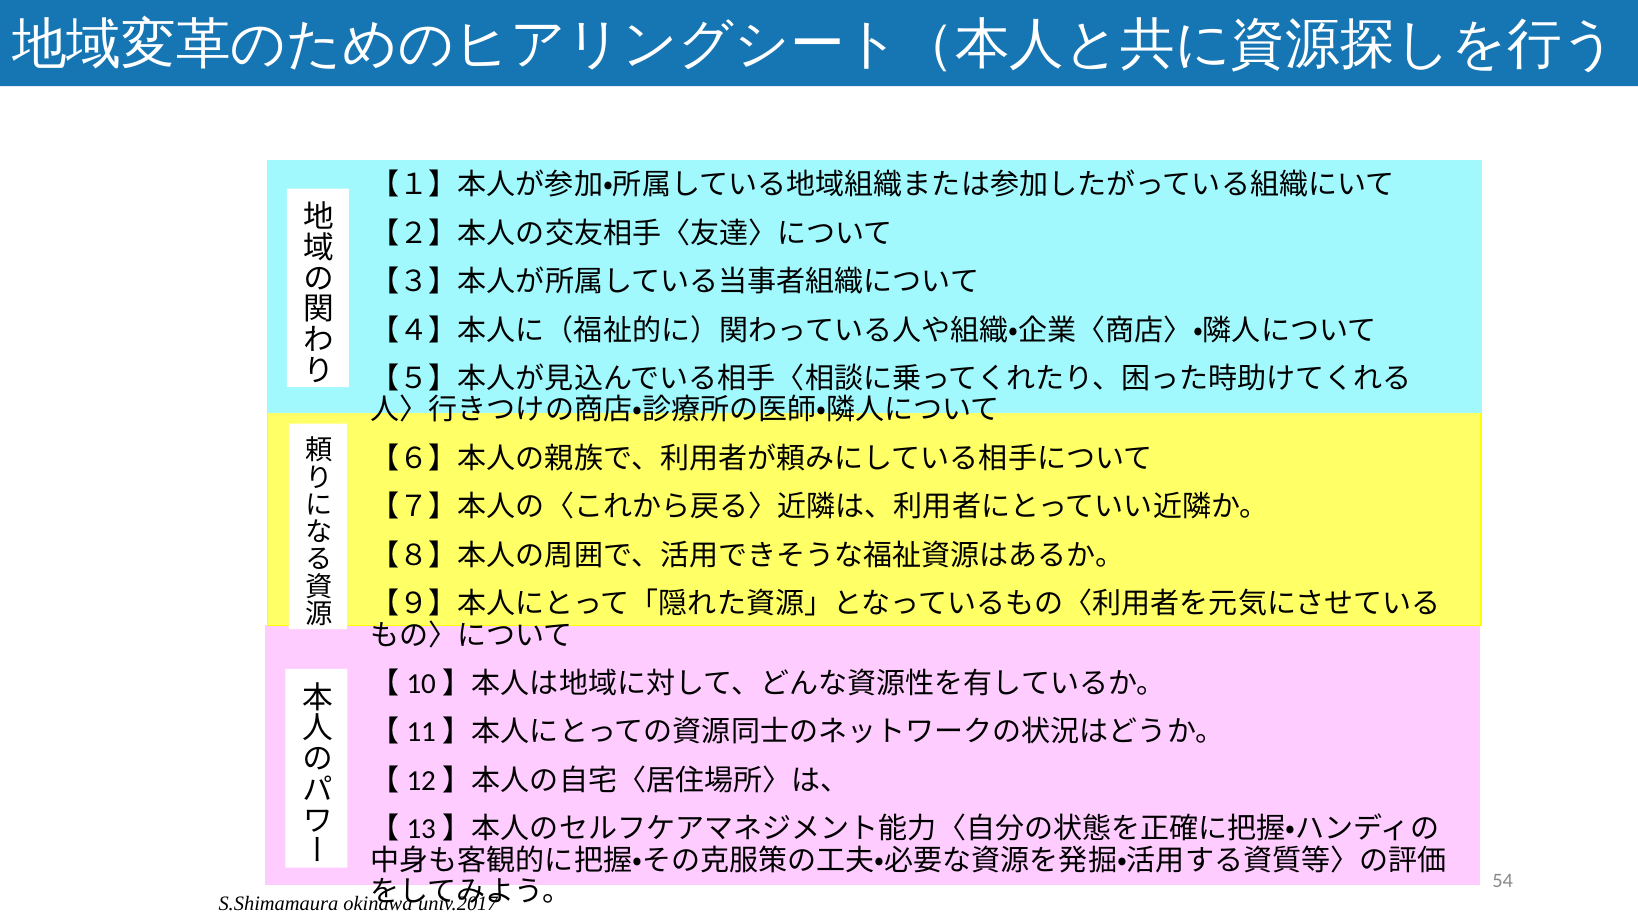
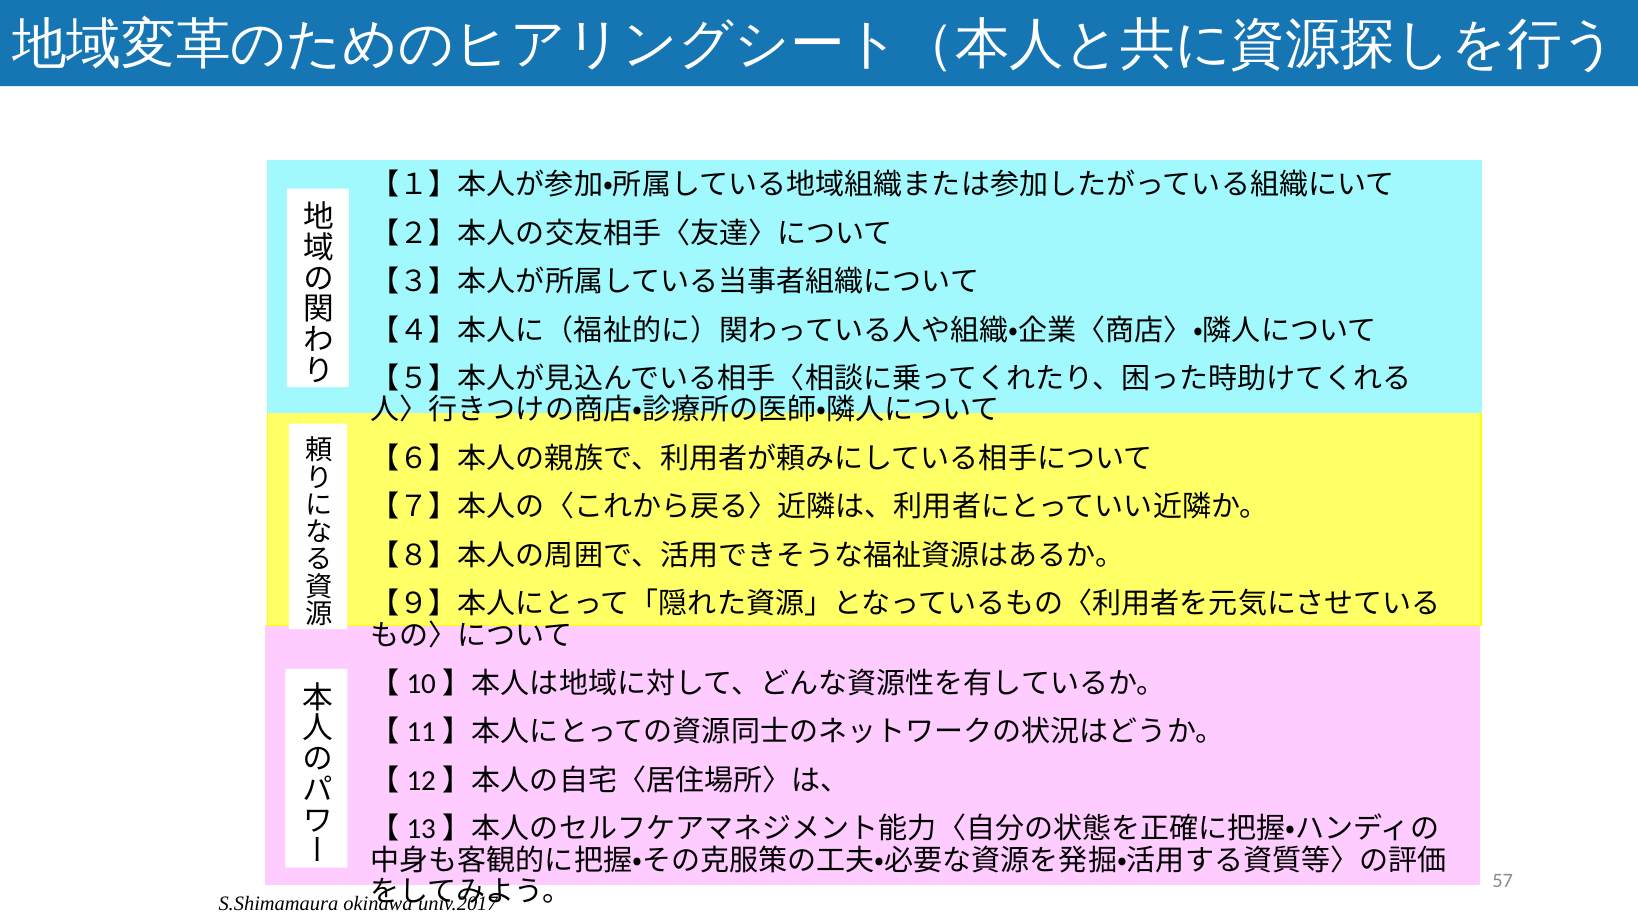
54: 54 -> 57
